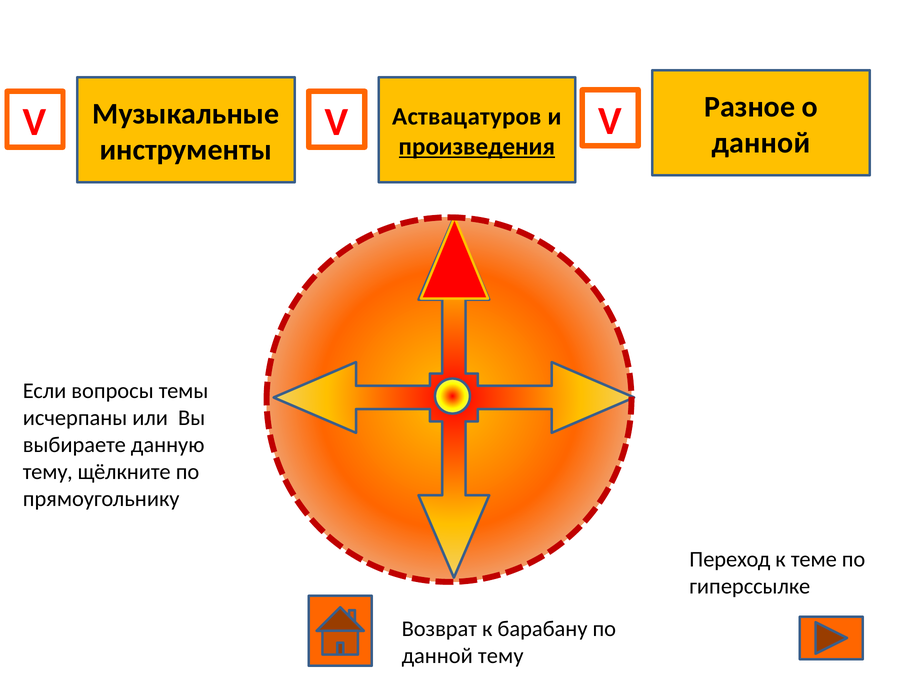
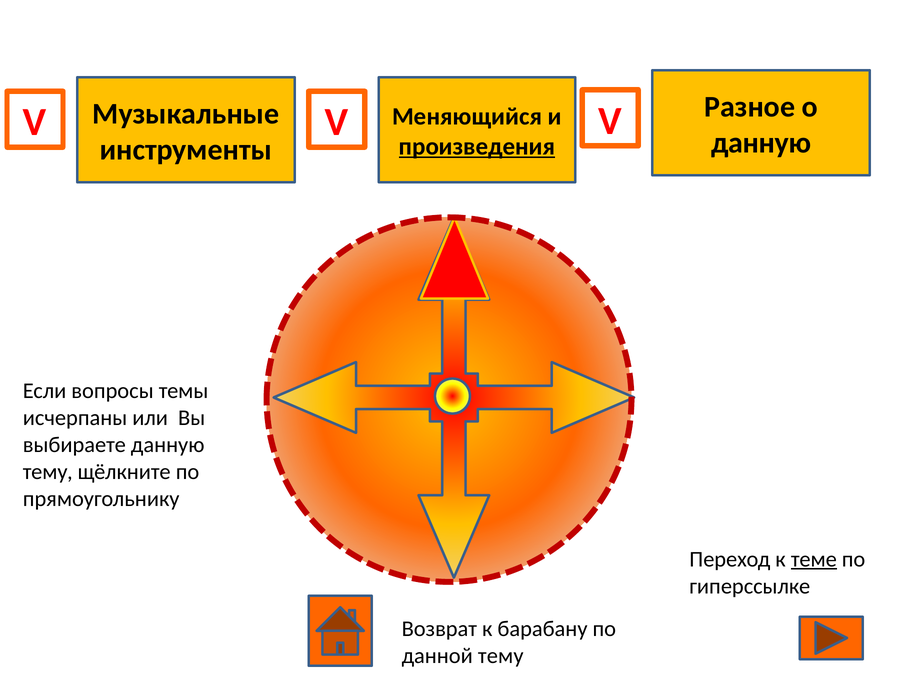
Аствацатуров: Аствацатуров -> Меняющийся
данной at (761, 143): данной -> данную
теме underline: none -> present
